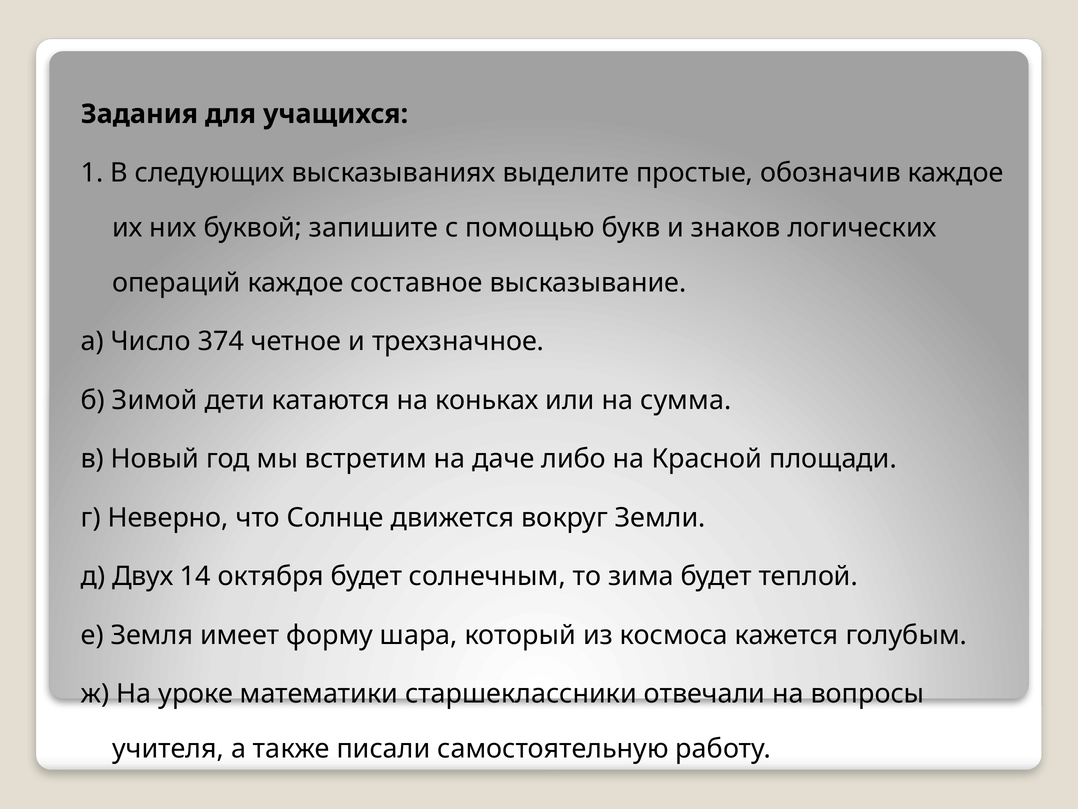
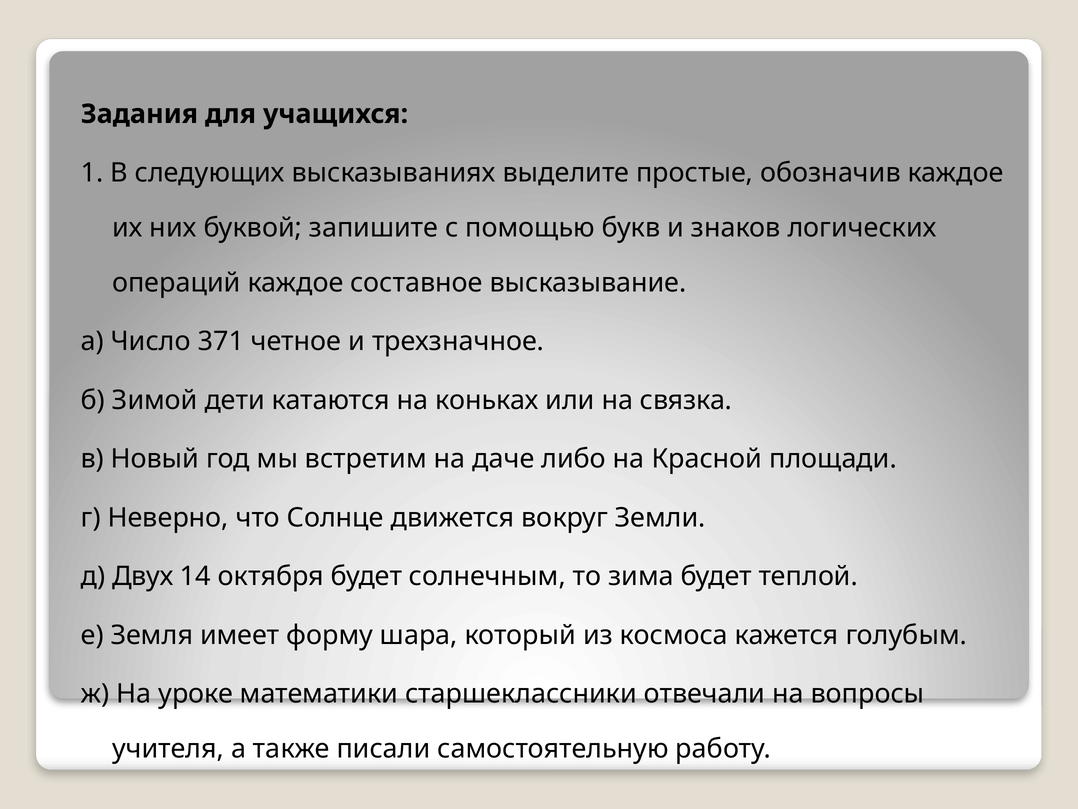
374: 374 -> 371
сумма: сумма -> связка
